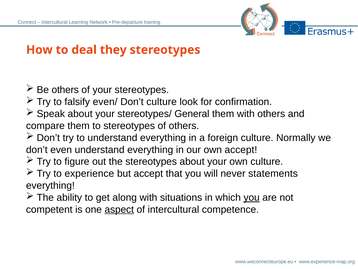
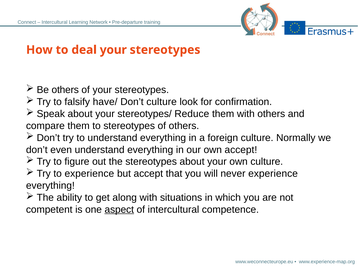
deal they: they -> your
even/: even/ -> have/
General: General -> Reduce
never statements: statements -> experience
you at (252, 197) underline: present -> none
